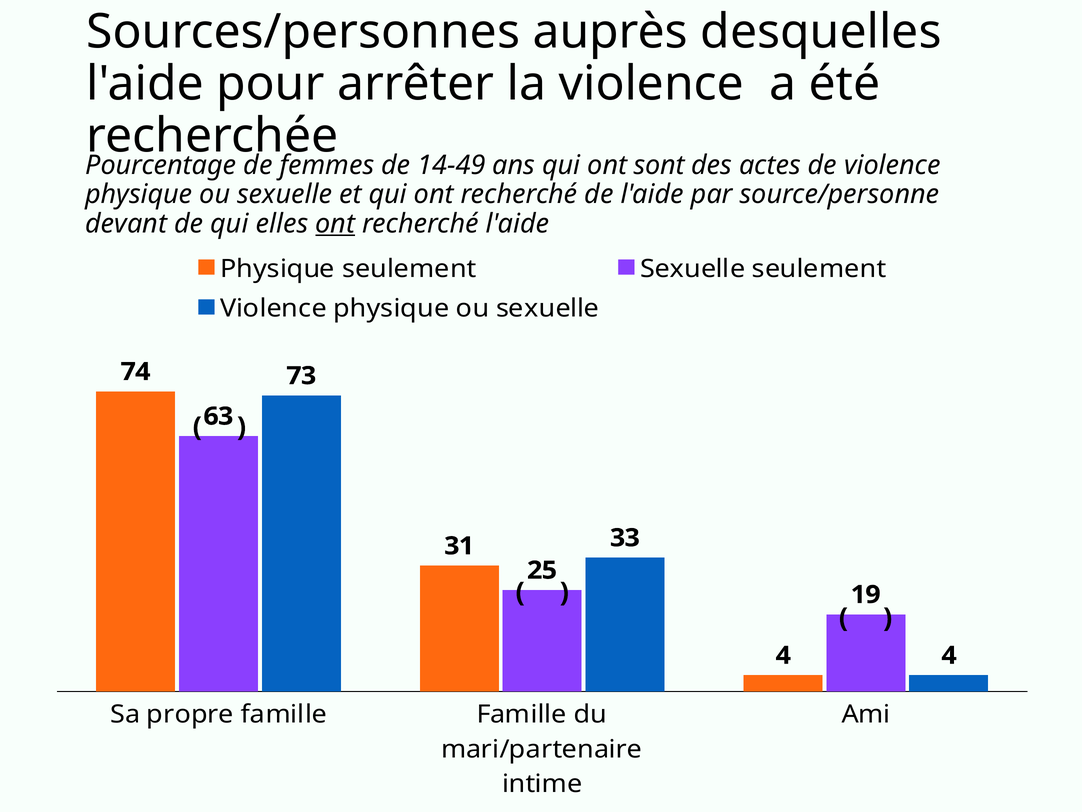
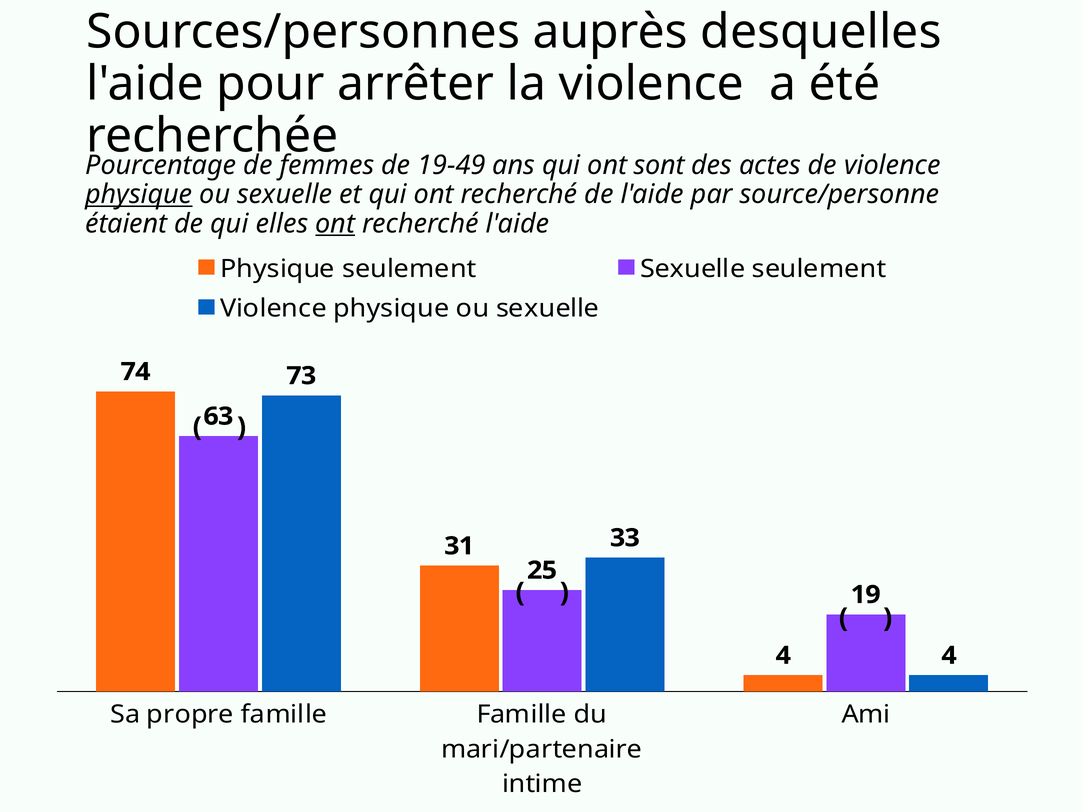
14-49: 14-49 -> 19-49
physique at (139, 194) underline: none -> present
devant: devant -> étaient
